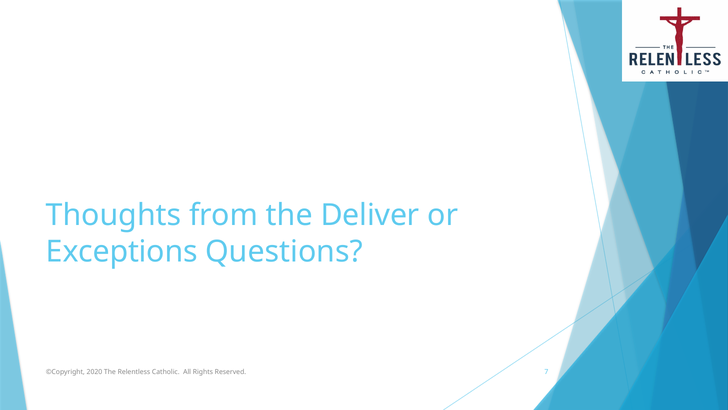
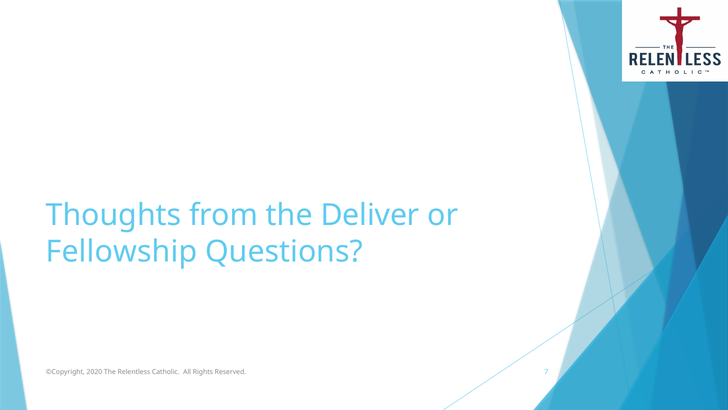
Exceptions: Exceptions -> Fellowship
